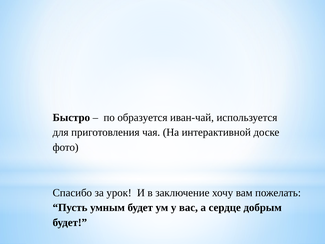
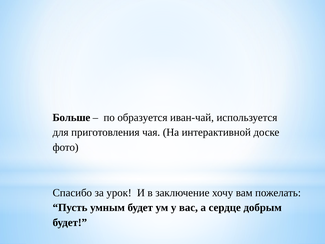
Быстро: Быстро -> Больше
